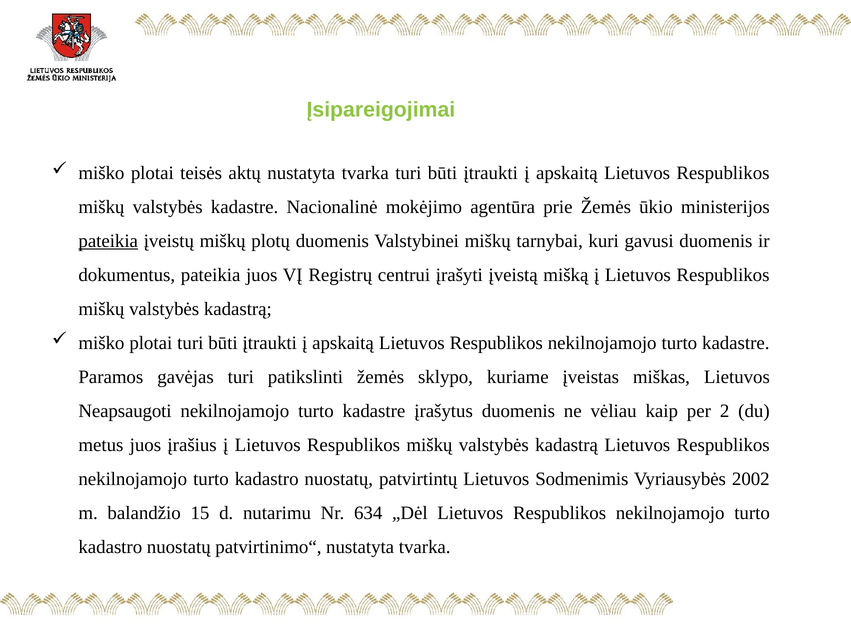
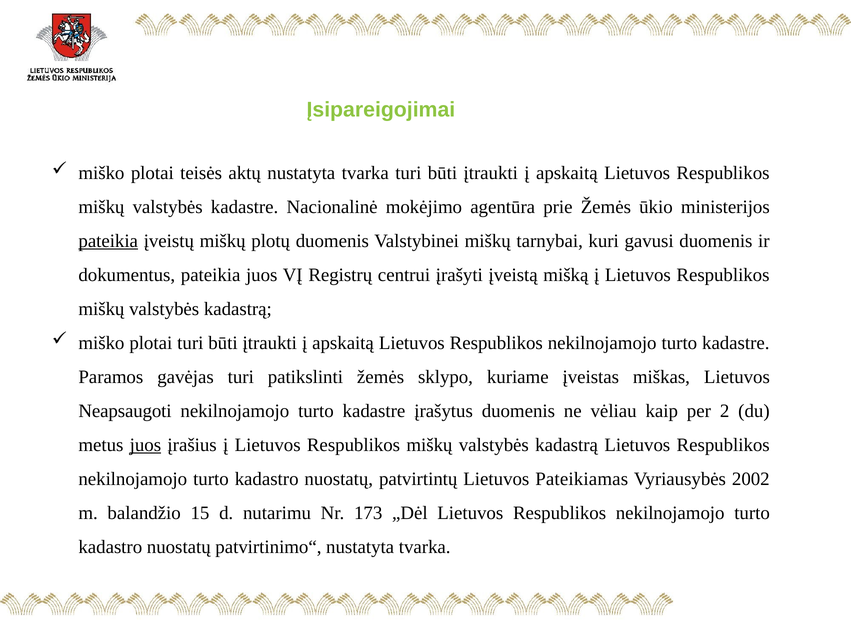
juos at (145, 445) underline: none -> present
Sodmenimis: Sodmenimis -> Pateikiamas
634: 634 -> 173
